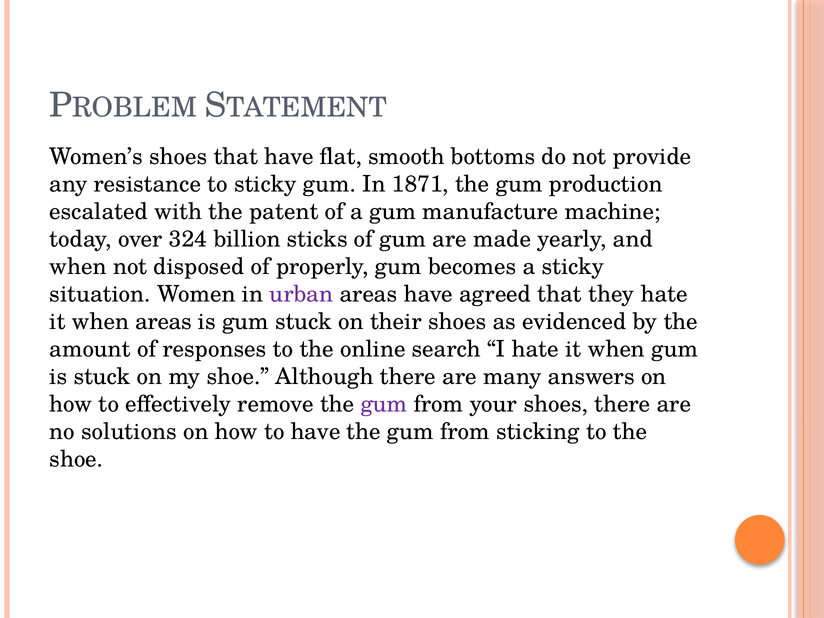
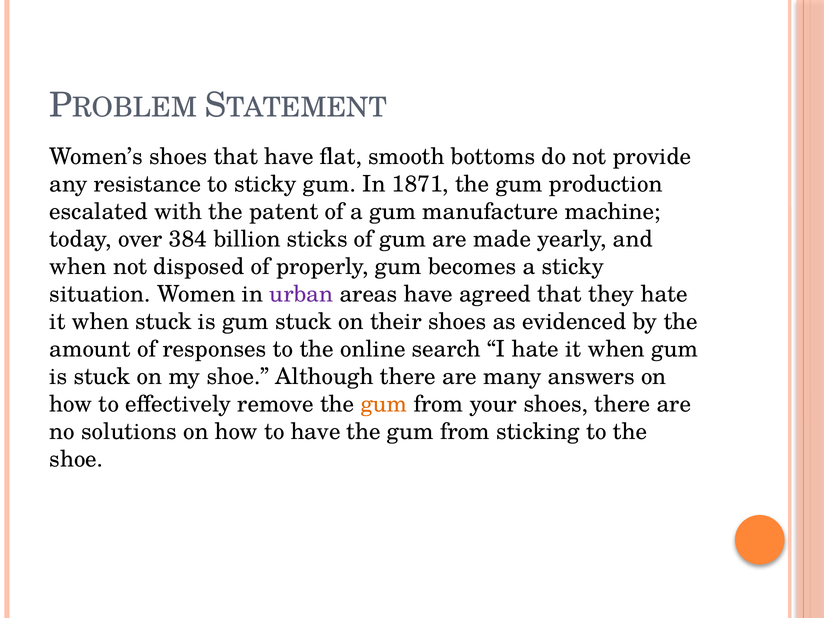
324: 324 -> 384
when areas: areas -> stuck
gum at (384, 404) colour: purple -> orange
